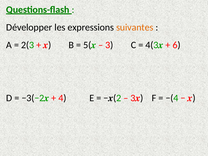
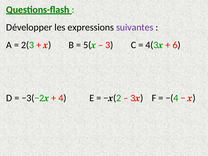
suivantes colour: orange -> purple
